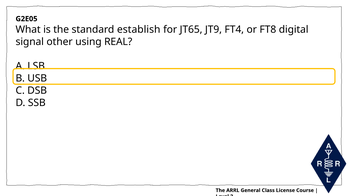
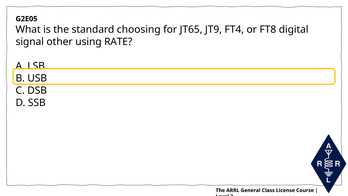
establish: establish -> choosing
REAL: REAL -> RATE
